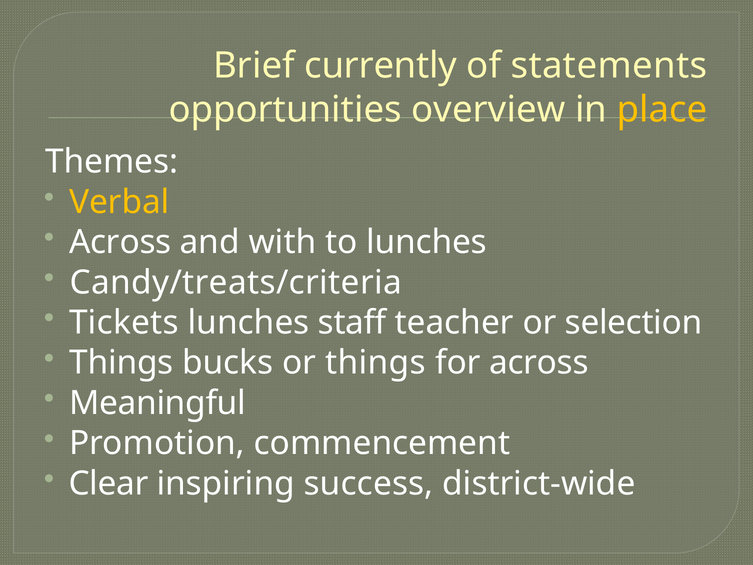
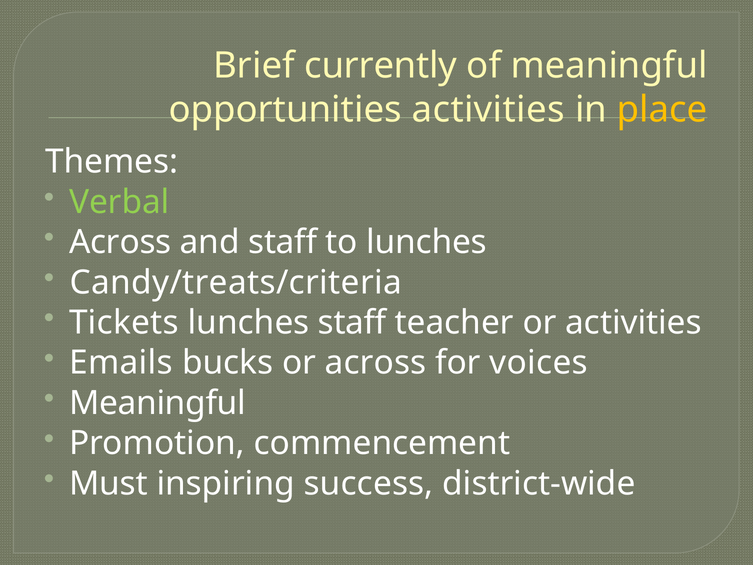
of statements: statements -> meaningful
opportunities overview: overview -> activities
Verbal colour: yellow -> light green
and with: with -> staff
or selection: selection -> activities
Things at (121, 363): Things -> Emails
or things: things -> across
for across: across -> voices
Clear: Clear -> Must
